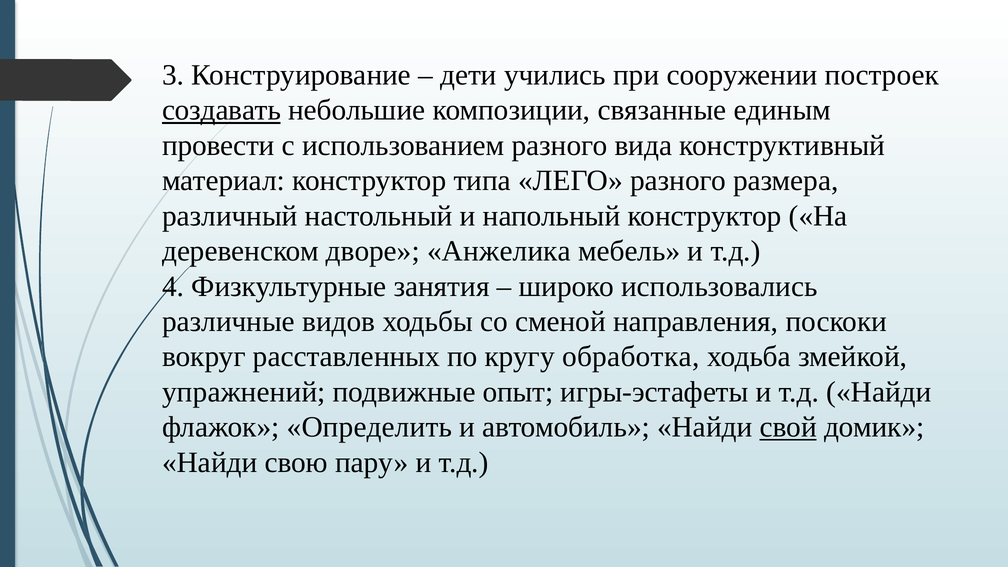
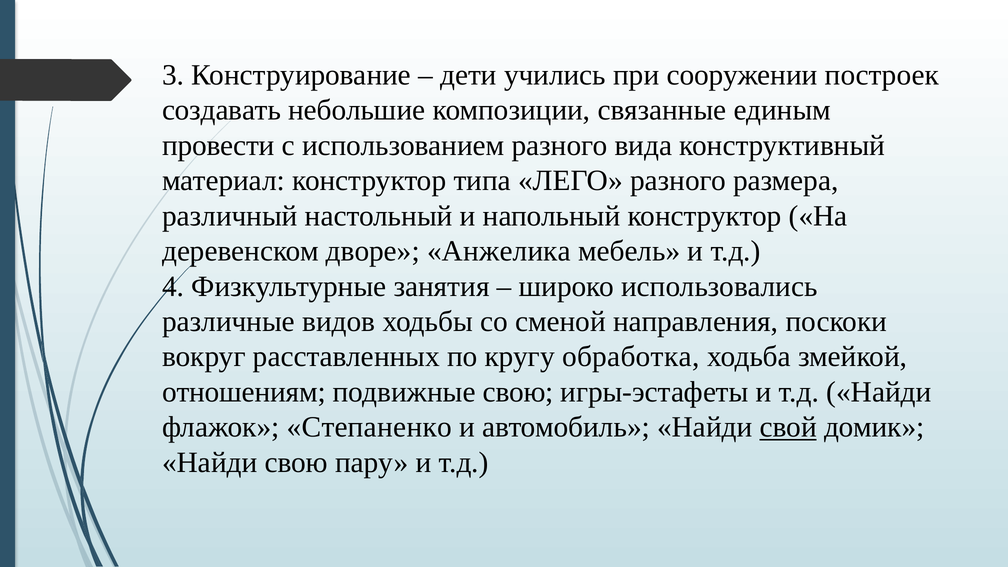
создавать underline: present -> none
упражнений: упражнений -> отношениям
подвижные опыт: опыт -> свою
Определить: Определить -> Степаненко
